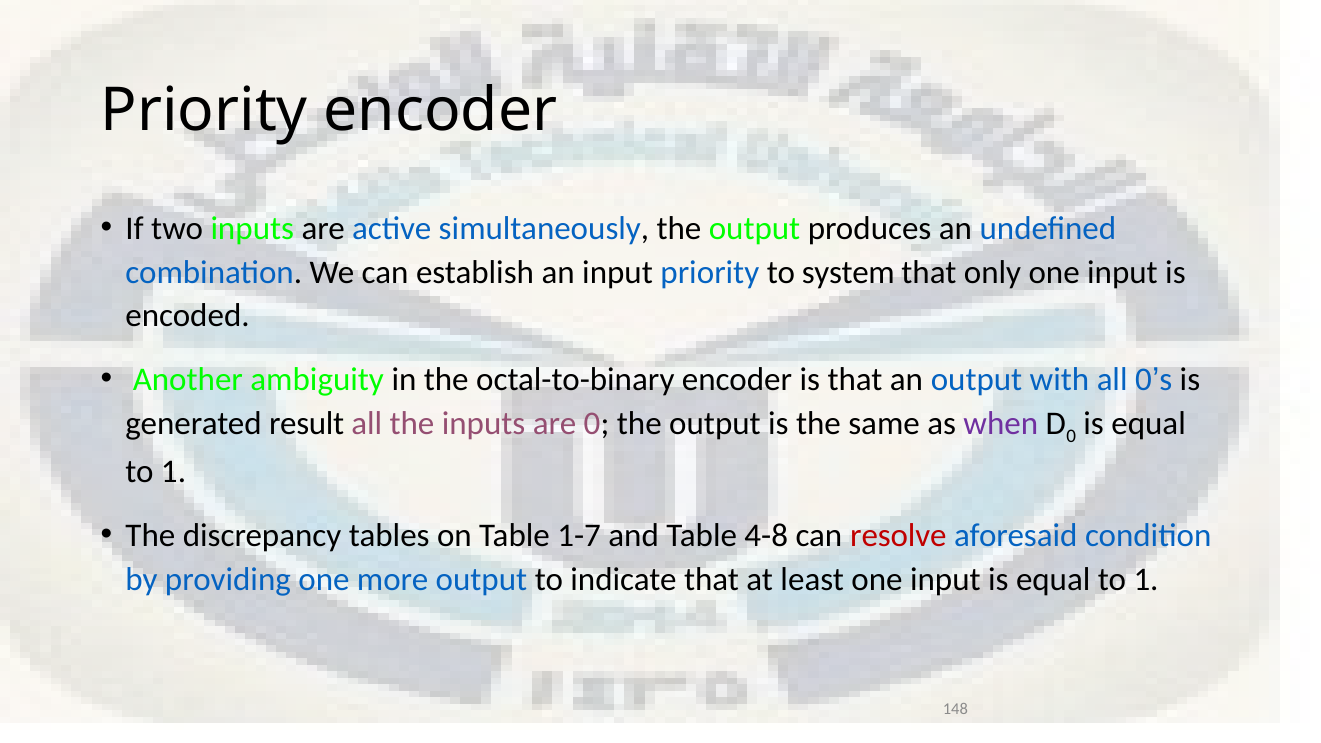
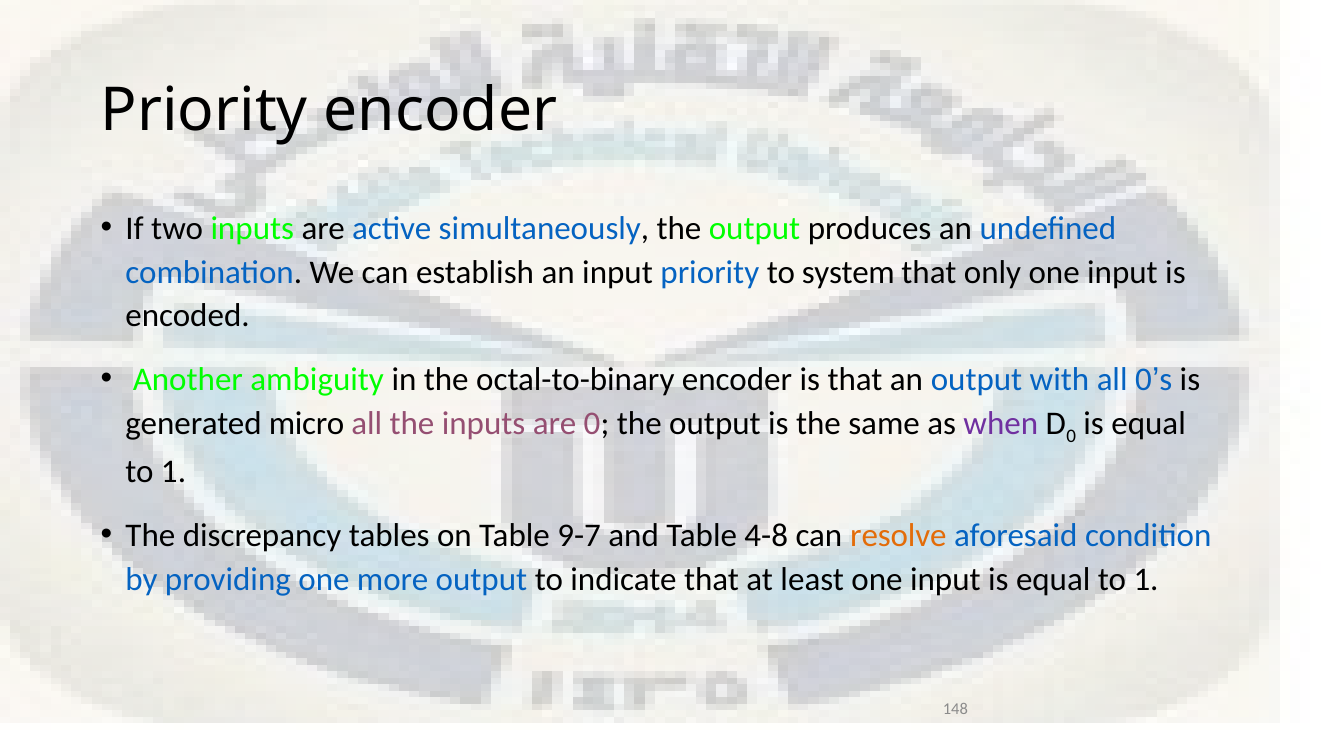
result: result -> micro
1-7: 1-7 -> 9-7
resolve colour: red -> orange
